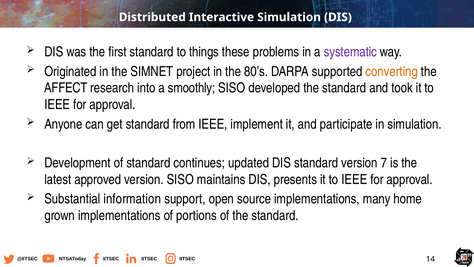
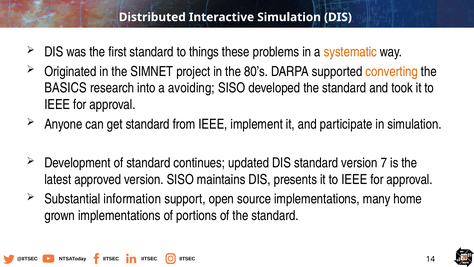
systematic colour: purple -> orange
AFFECT: AFFECT -> BASICS
smoothly: smoothly -> avoiding
